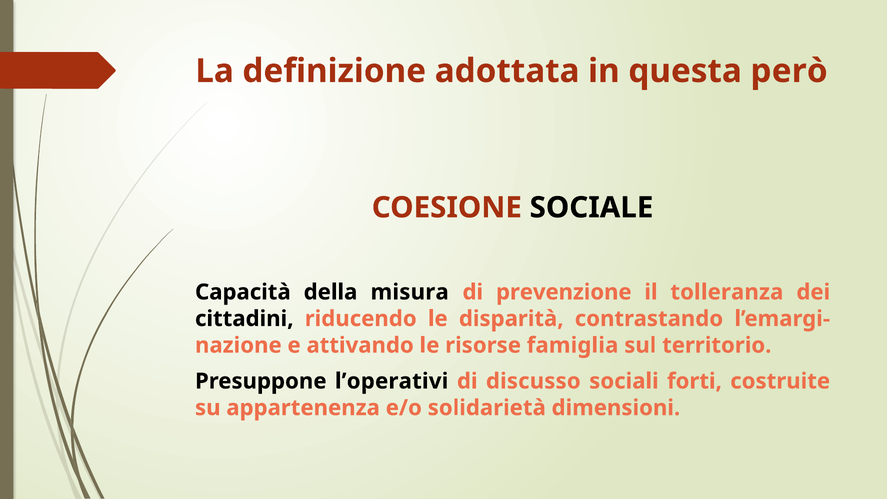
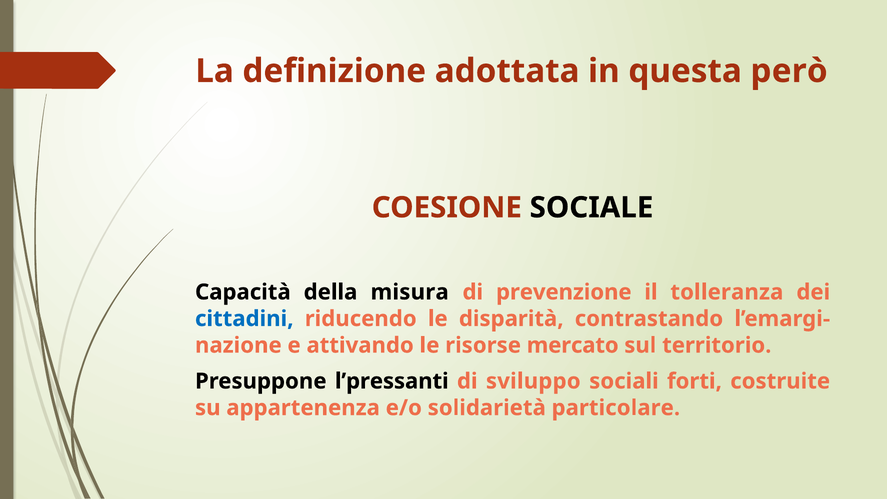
cittadini colour: black -> blue
famiglia: famiglia -> mercato
l’operativi: l’operativi -> l’pressanti
discusso: discusso -> sviluppo
dimensioni: dimensioni -> particolare
